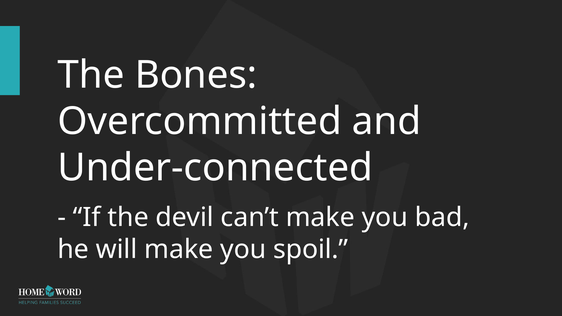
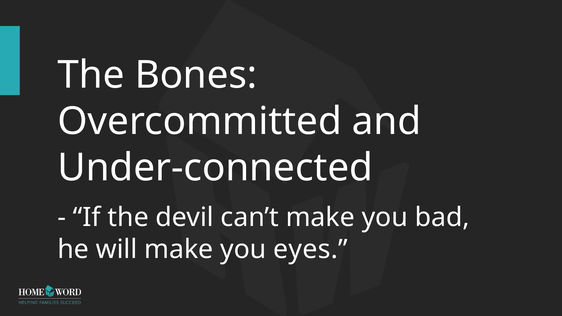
spoil: spoil -> eyes
